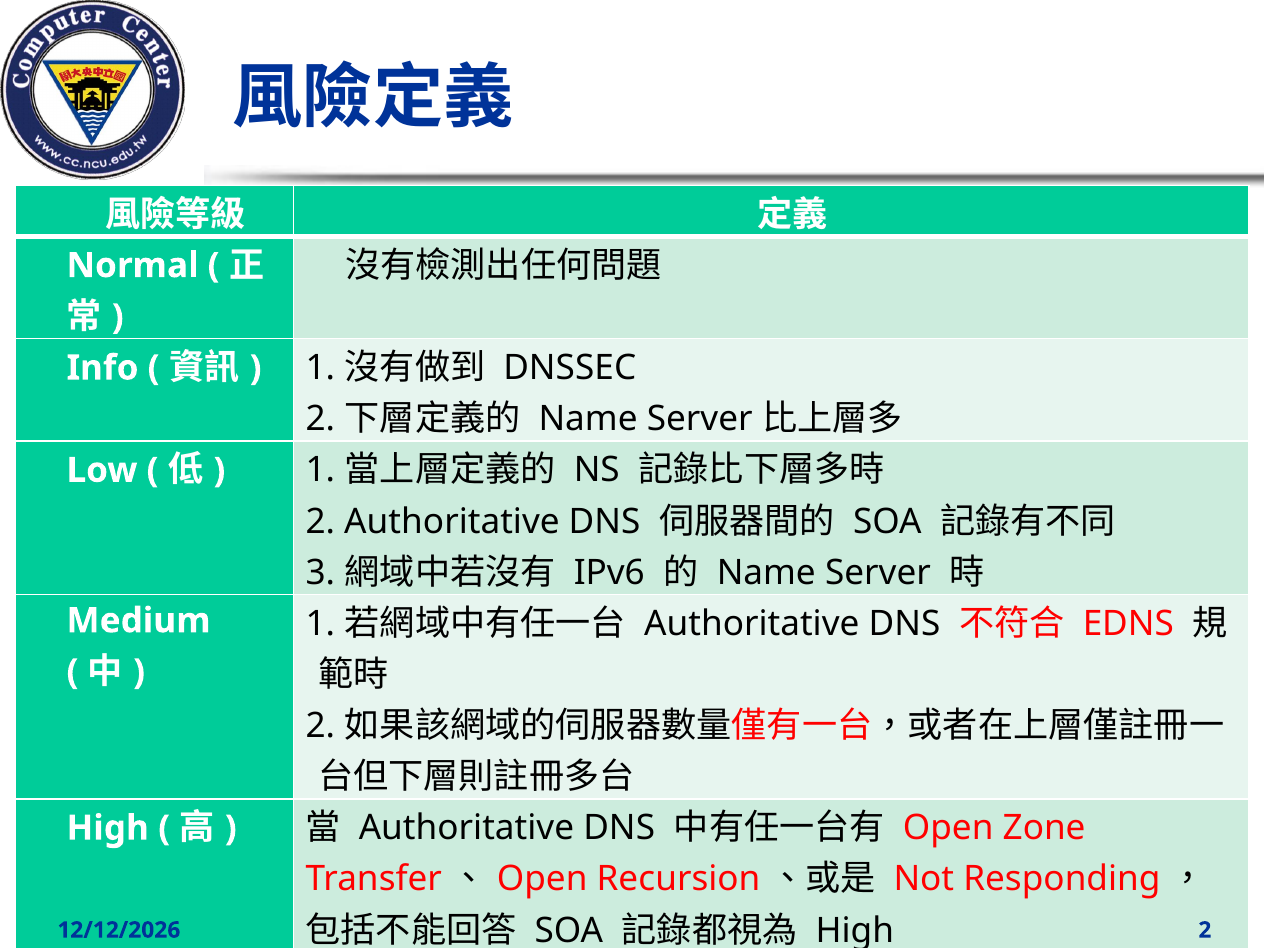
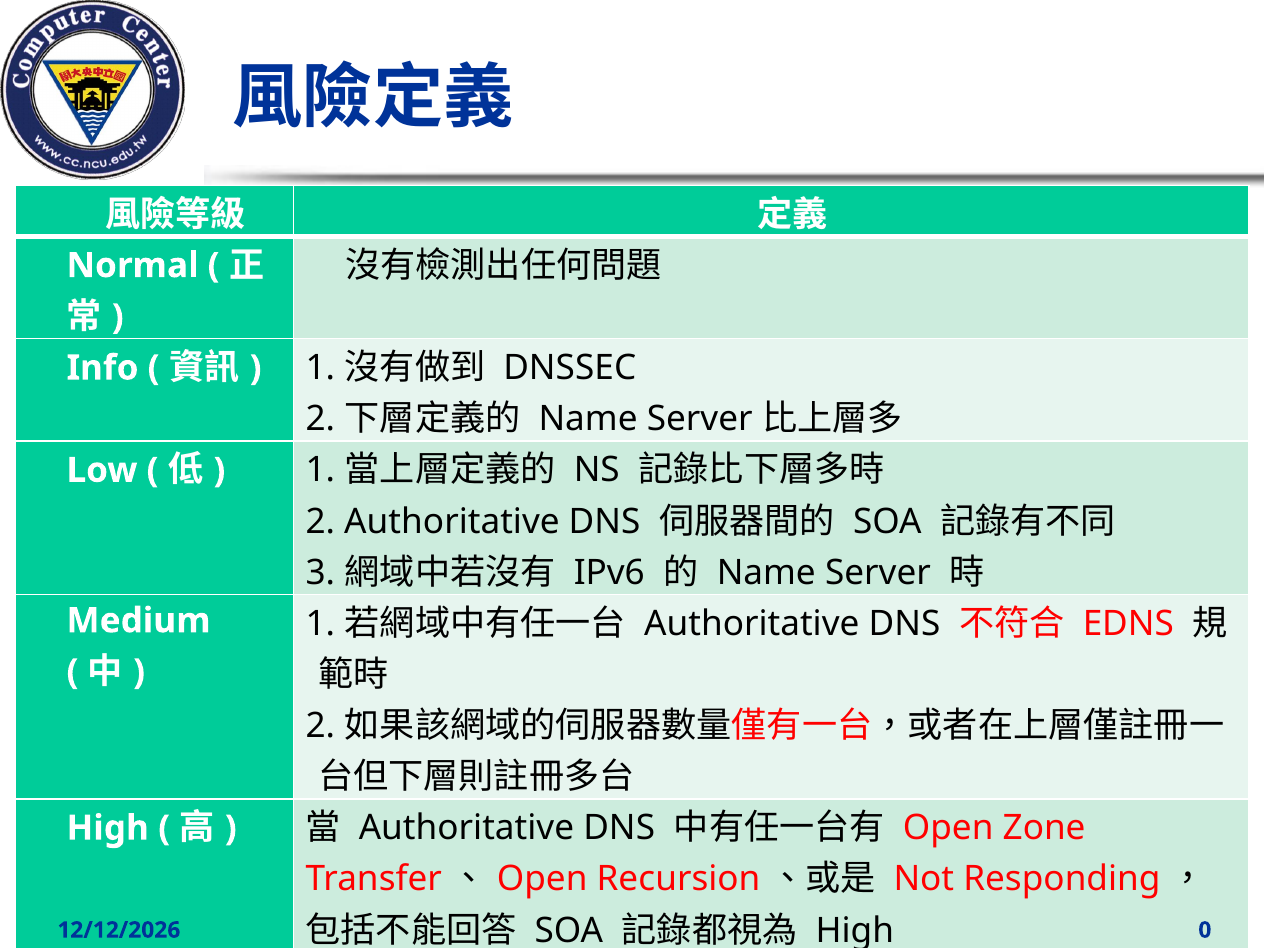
2 at (1205, 930): 2 -> 0
